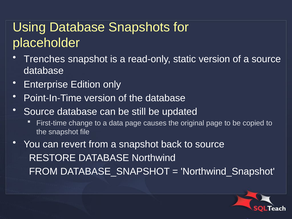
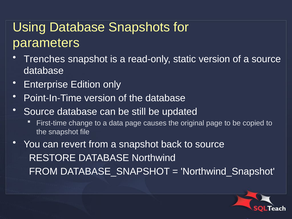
placeholder: placeholder -> parameters
